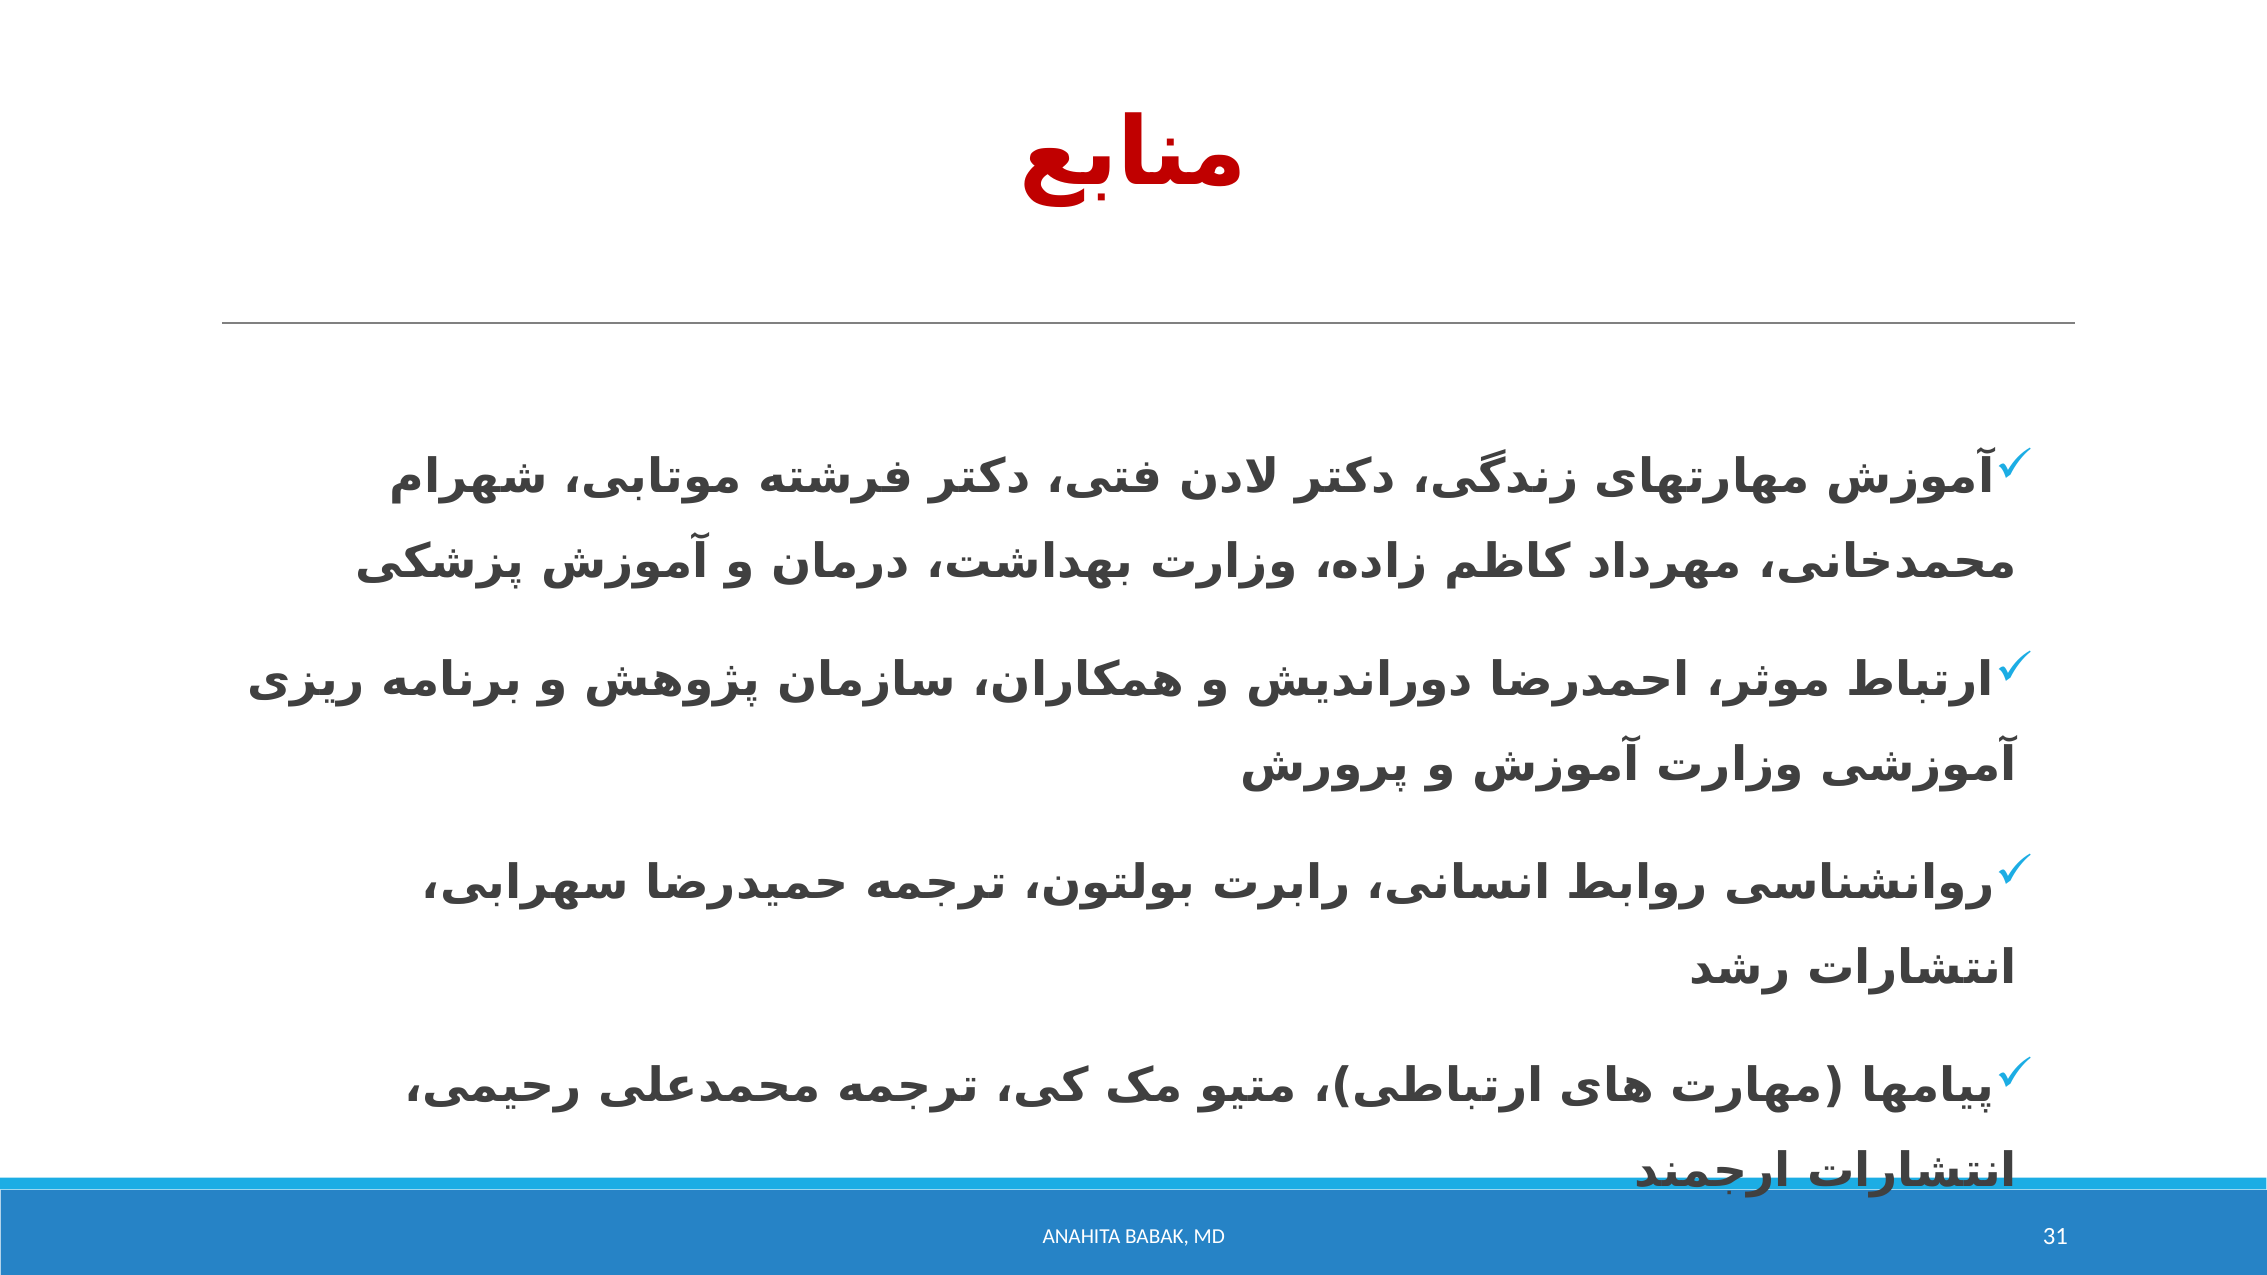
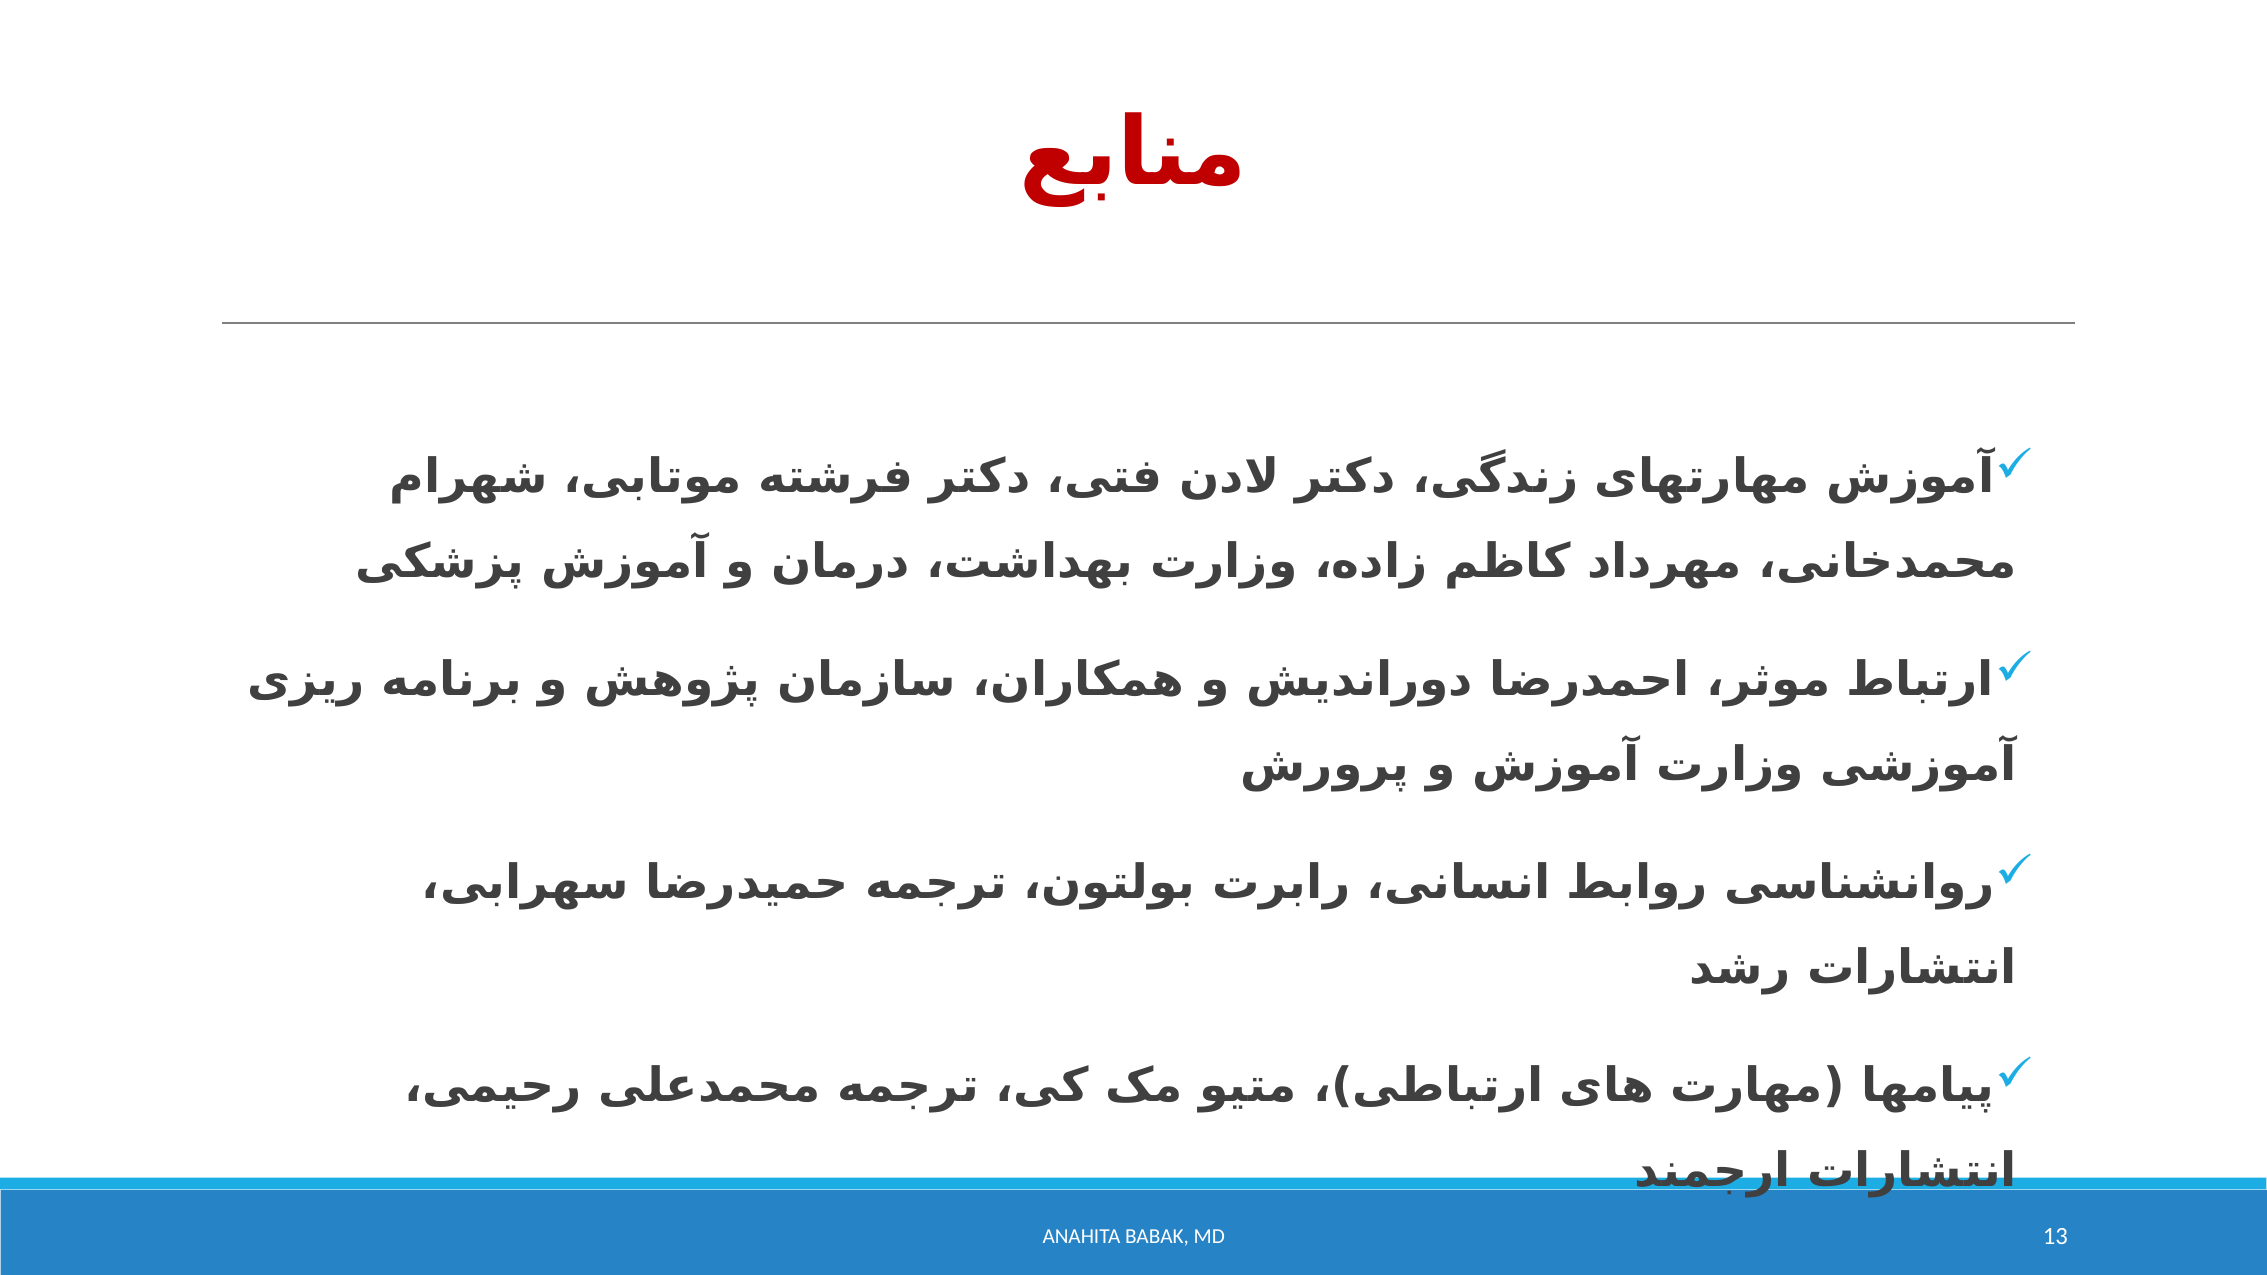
31: 31 -> 13
